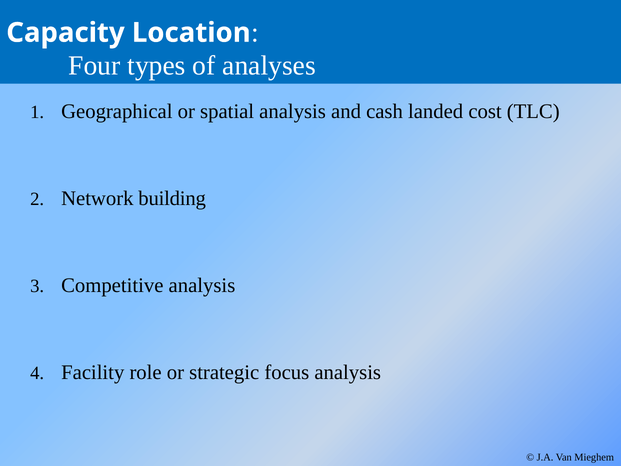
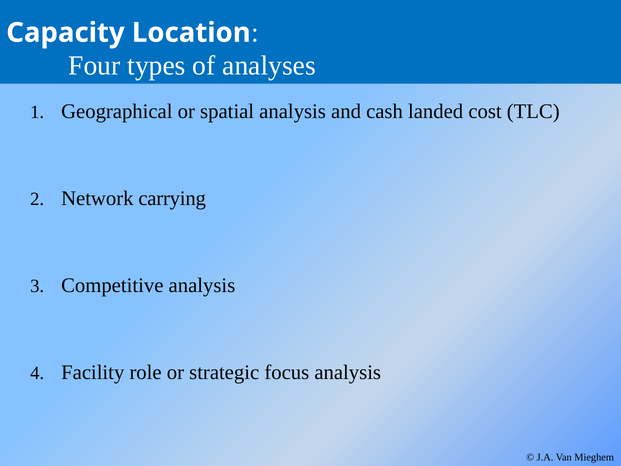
building: building -> carrying
